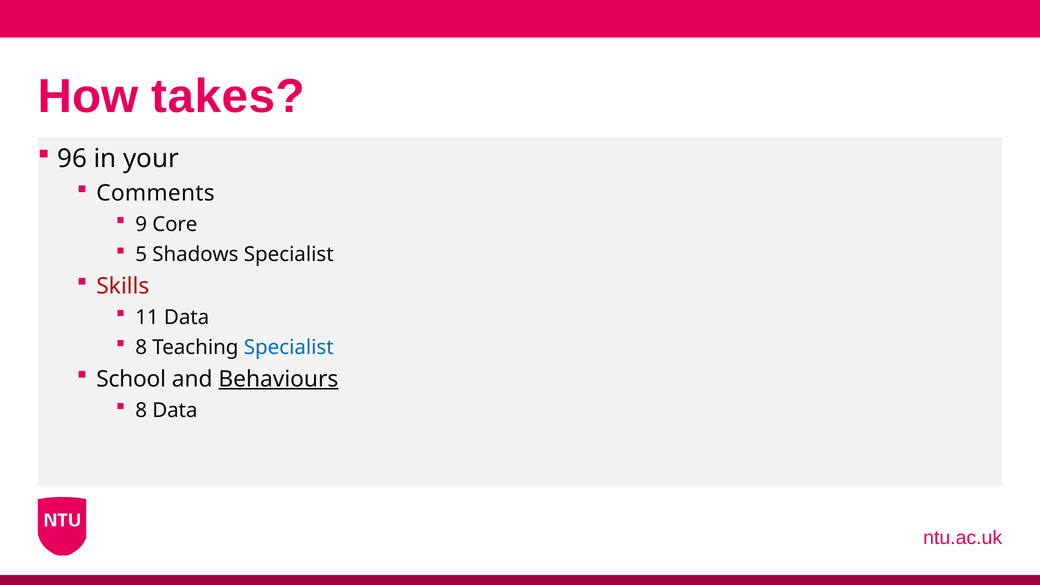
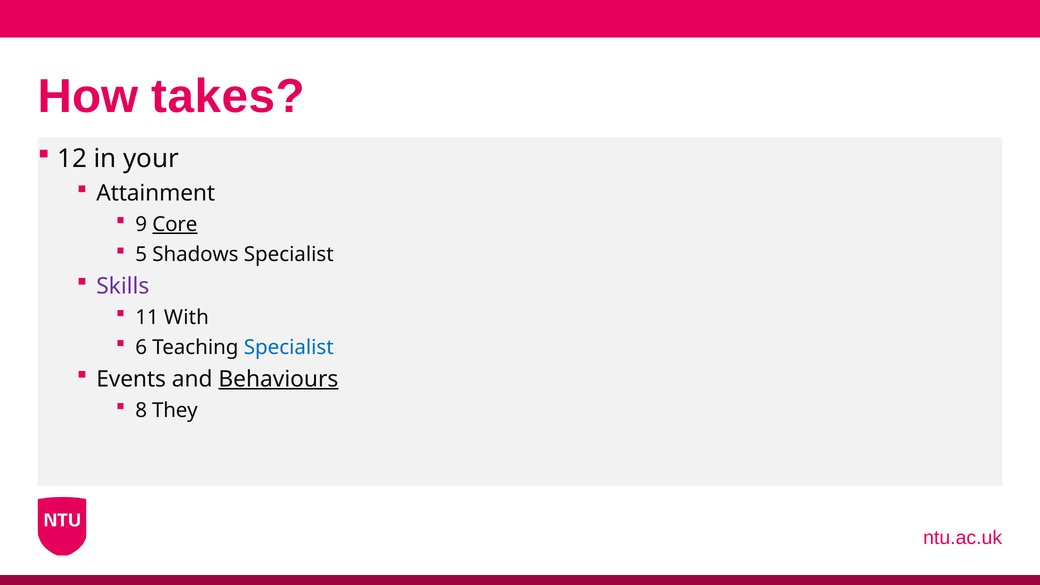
96: 96 -> 12
Comments: Comments -> Attainment
Core underline: none -> present
Skills colour: red -> purple
11 Data: Data -> With
8 at (141, 347): 8 -> 6
School: School -> Events
8 Data: Data -> They
